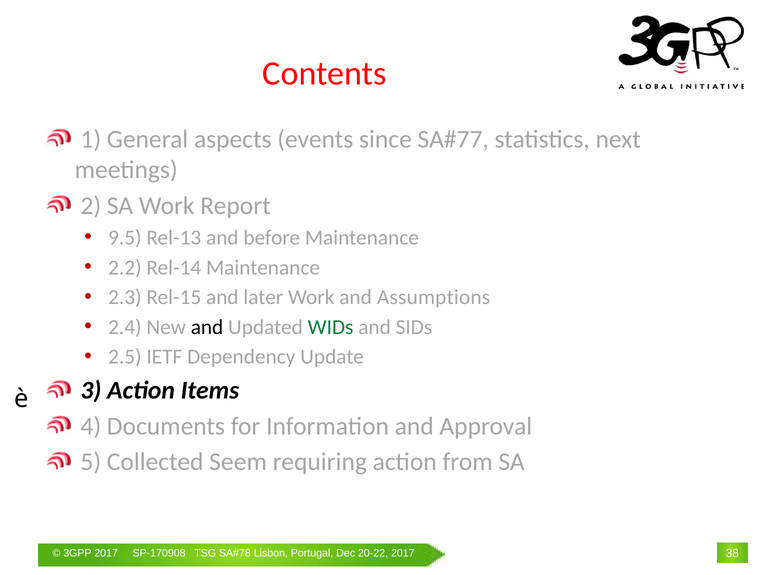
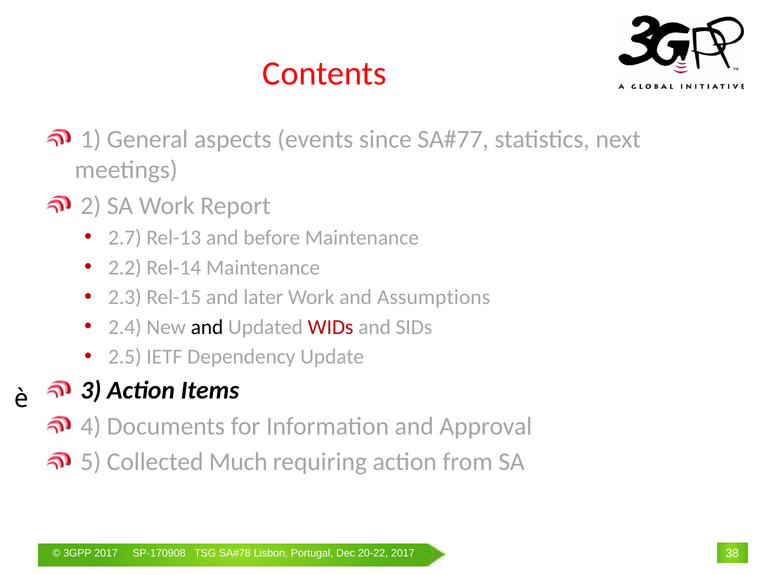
9.5: 9.5 -> 2.7
WIDs colour: green -> red
Seem: Seem -> Much
